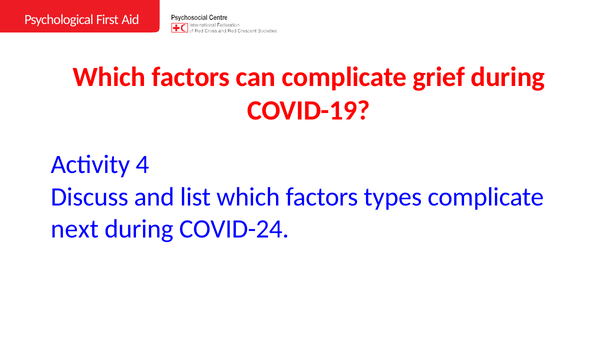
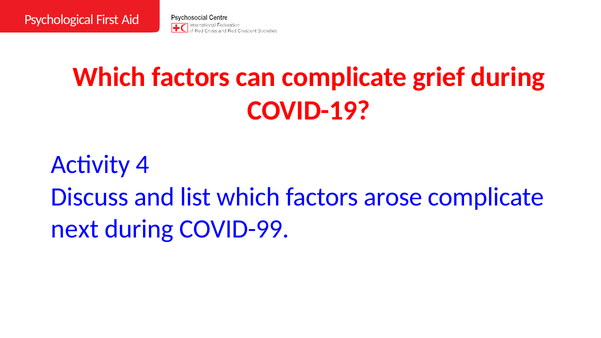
types: types -> arose
COVID-24: COVID-24 -> COVID-99
